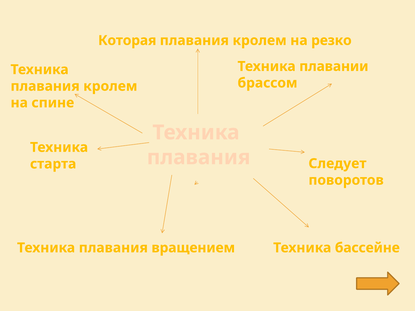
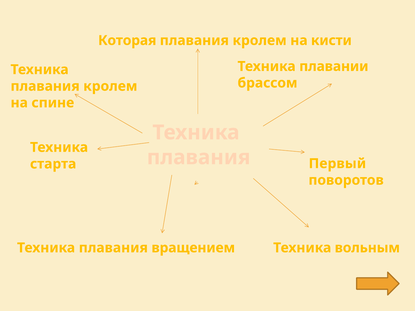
резко: резко -> кисти
Следует: Следует -> Первый
бассейне: бассейне -> вольным
